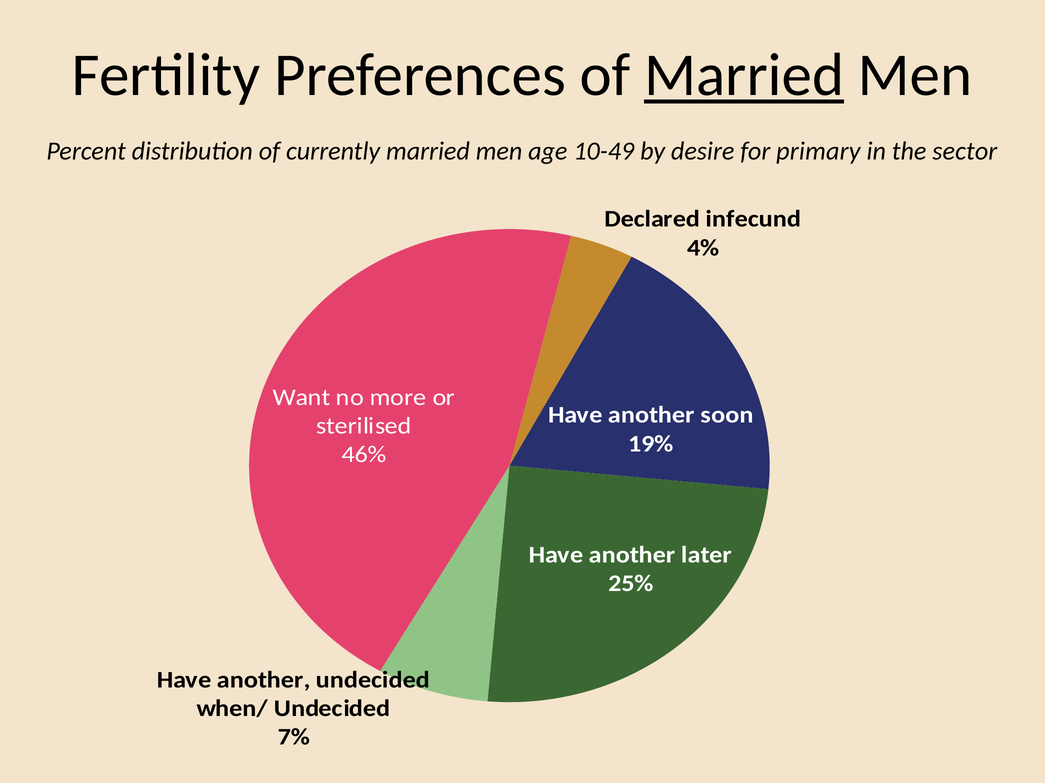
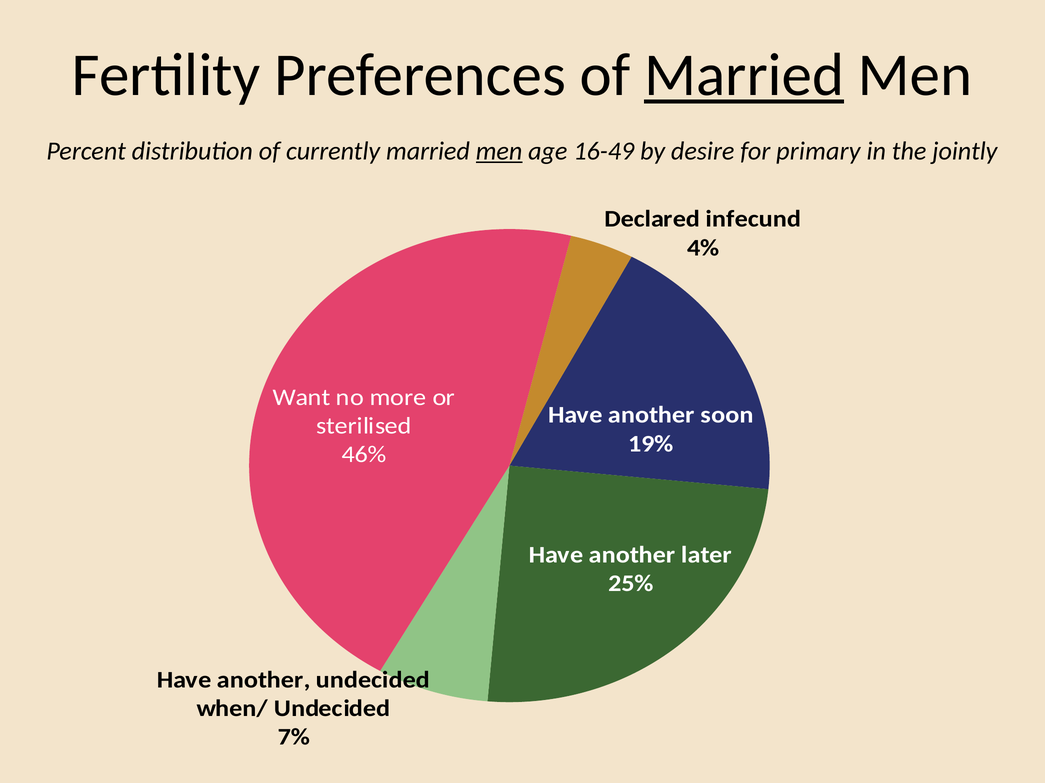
men at (499, 151) underline: none -> present
10-49: 10-49 -> 16-49
sector: sector -> jointly
